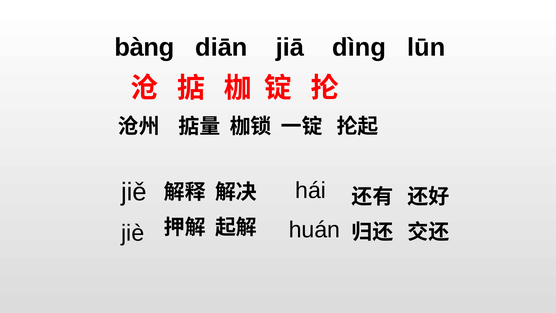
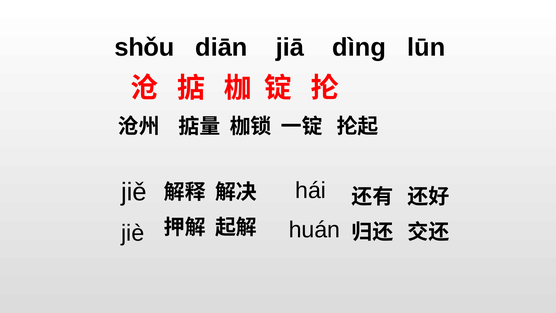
bàng: bàng -> shǒu
